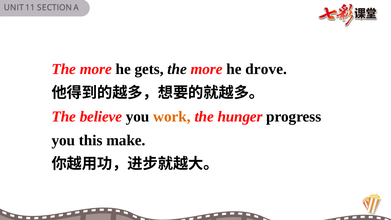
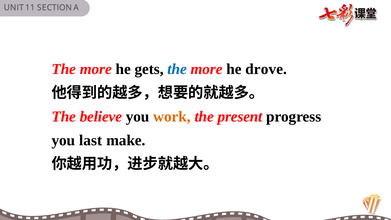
the at (177, 69) colour: black -> blue
hunger: hunger -> present
this: this -> last
